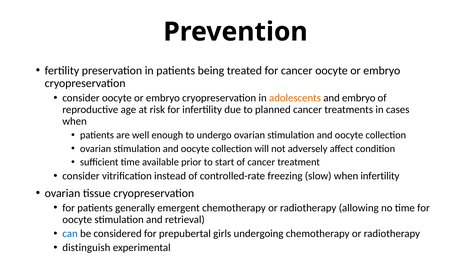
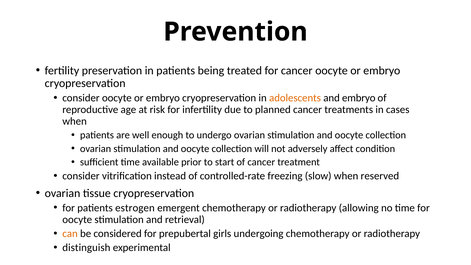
when infertility: infertility -> reserved
generally: generally -> estrogen
can colour: blue -> orange
